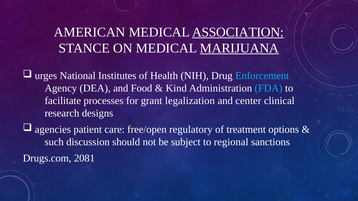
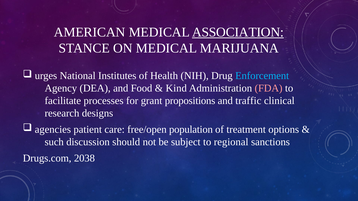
MARIJUANA underline: present -> none
FDA colour: light blue -> pink
legalization: legalization -> propositions
center: center -> traffic
regulatory: regulatory -> population
2081: 2081 -> 2038
